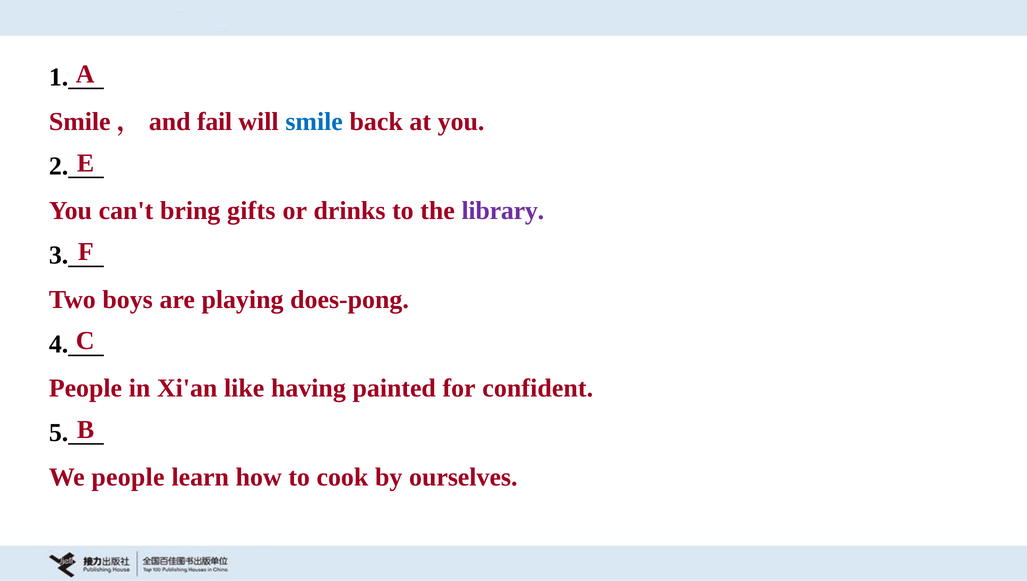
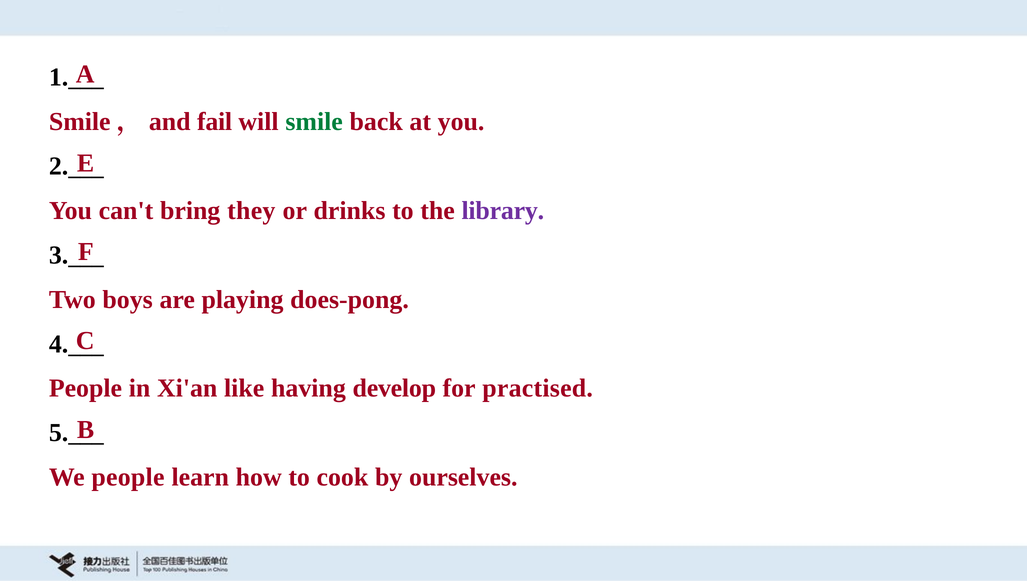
smile colour: blue -> green
gifts: gifts -> they
painted: painted -> develop
confident: confident -> practised
